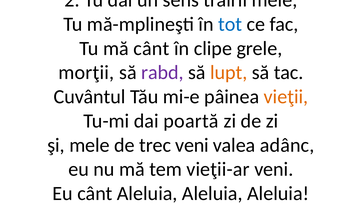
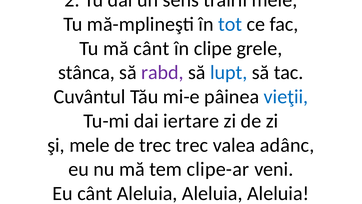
morţii: morţii -> stânca
lupt colour: orange -> blue
vieţii colour: orange -> blue
poartă: poartă -> iertare
trec veni: veni -> trec
vieţii-ar: vieţii-ar -> clipe-ar
